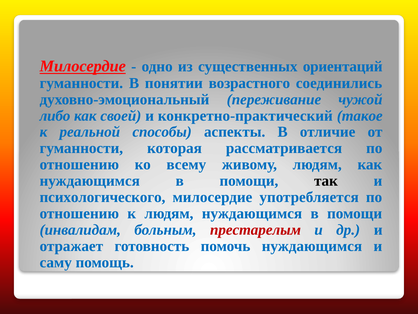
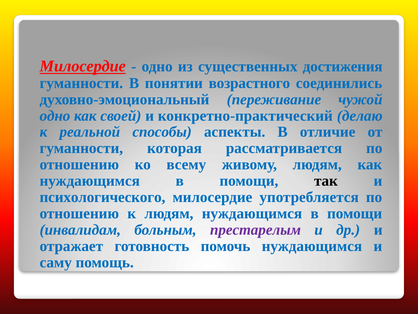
ориентаций: ориентаций -> достижения
либо at (55, 115): либо -> одно
такое: такое -> делаю
престарелым colour: red -> purple
